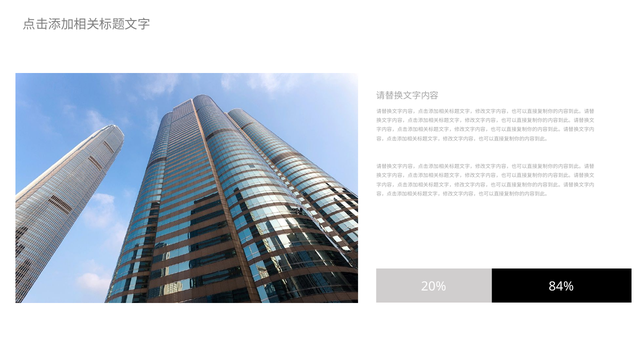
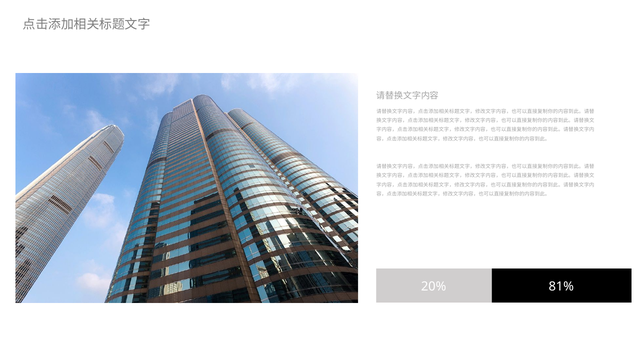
84%: 84% -> 81%
